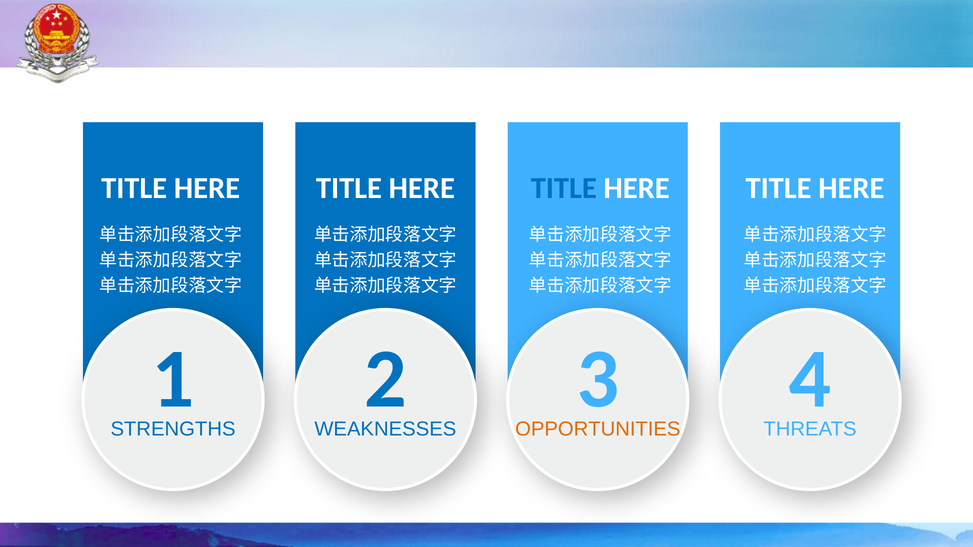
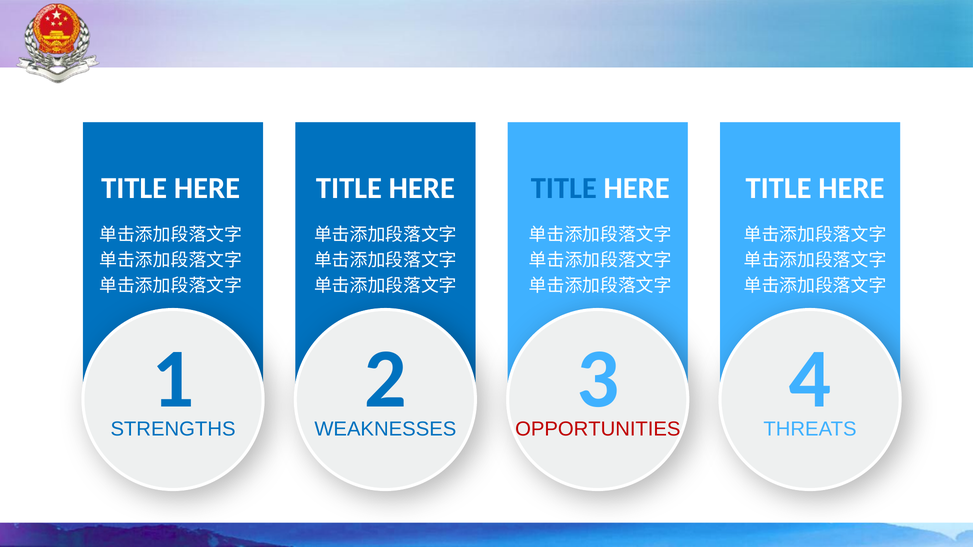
OPPORTUNITIES colour: orange -> red
